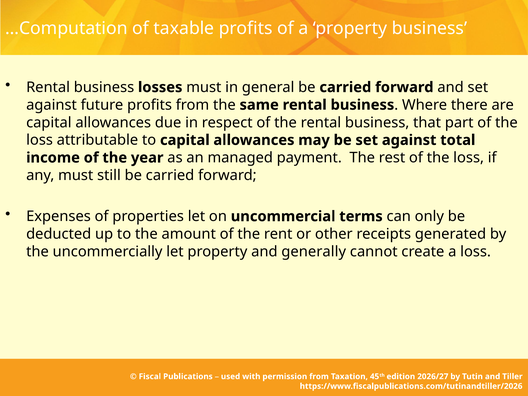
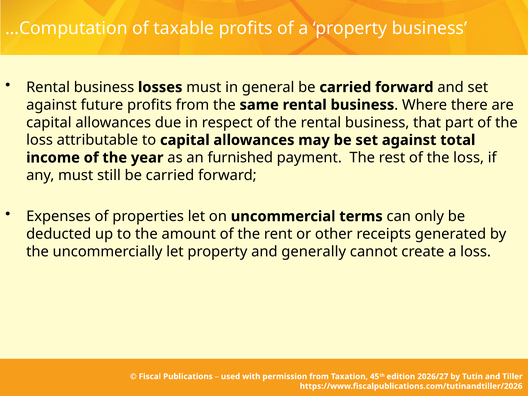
managed: managed -> furnished
